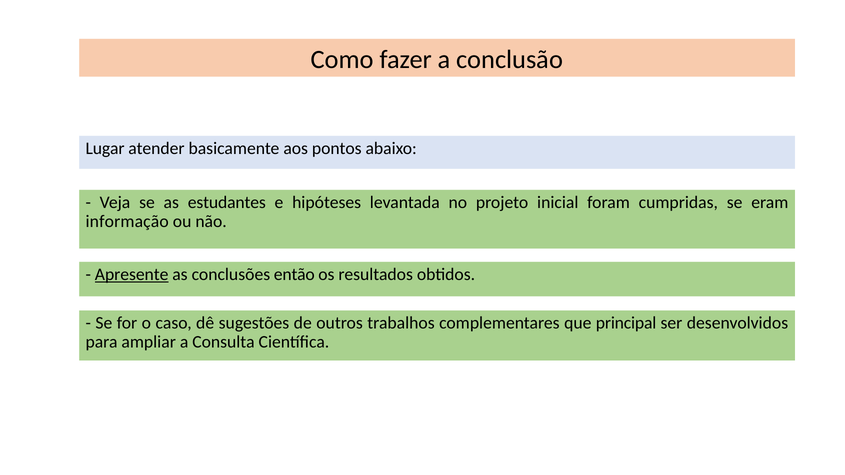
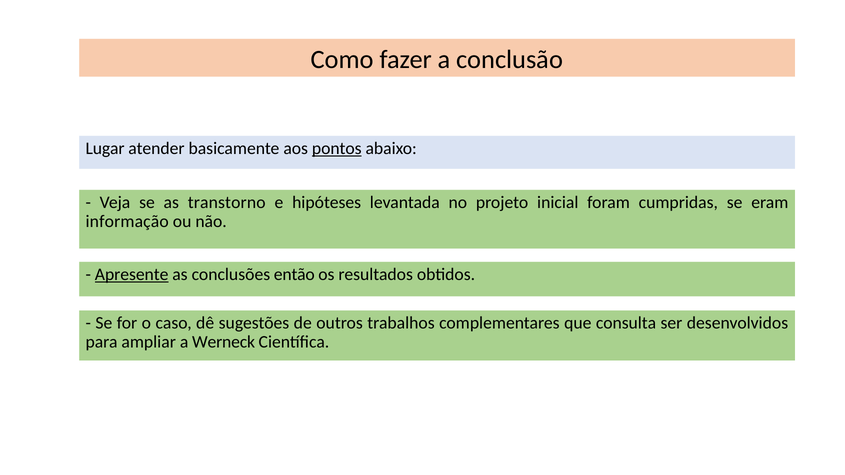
pontos underline: none -> present
estudantes: estudantes -> transtorno
principal: principal -> consulta
Consulta: Consulta -> Werneck
